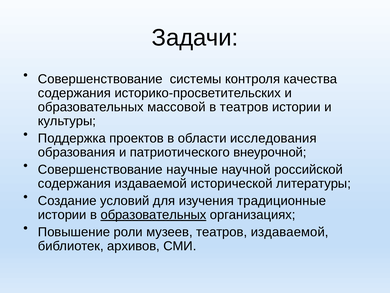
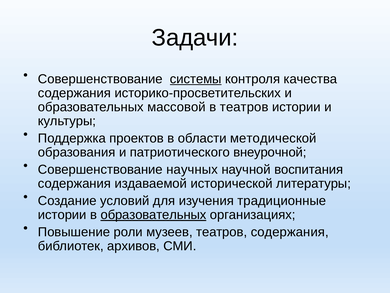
системы underline: none -> present
исследования: исследования -> методической
научные: научные -> научных
российской: российской -> воспитания
театров издаваемой: издаваемой -> содержания
